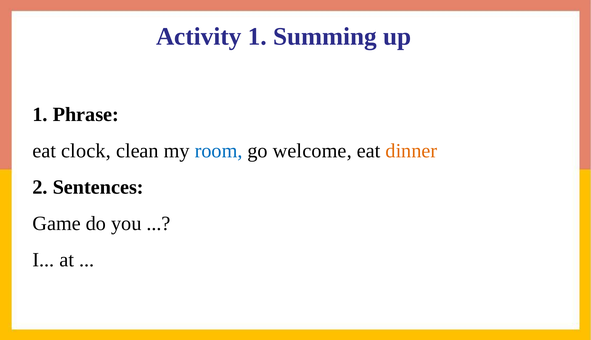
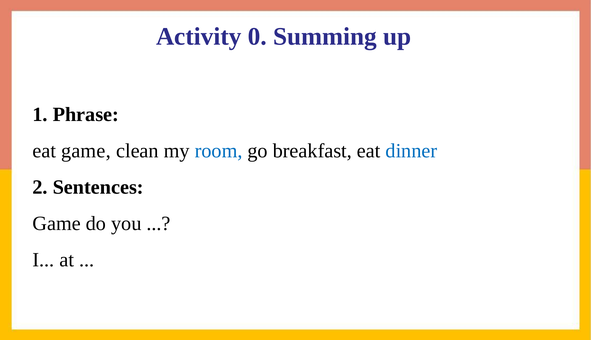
Activity 1: 1 -> 0
eat clock: clock -> game
welcome: welcome -> breakfast
dinner colour: orange -> blue
